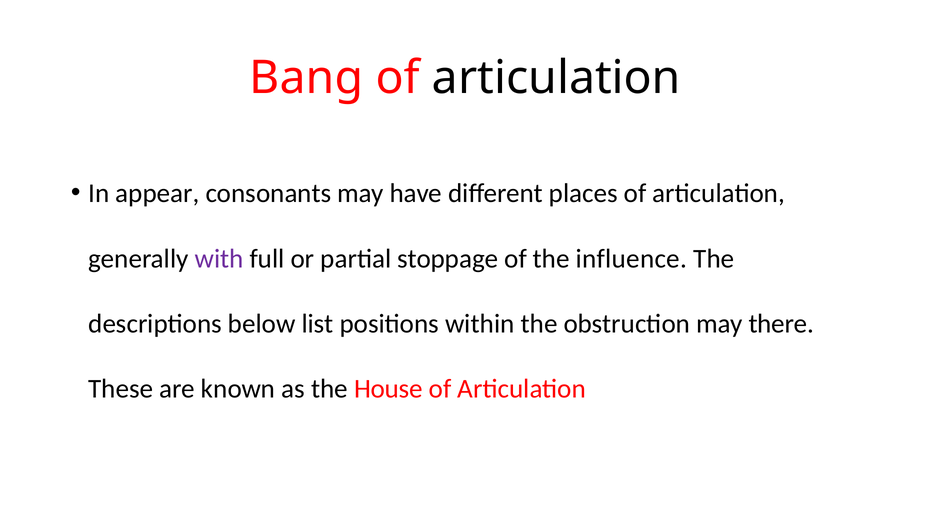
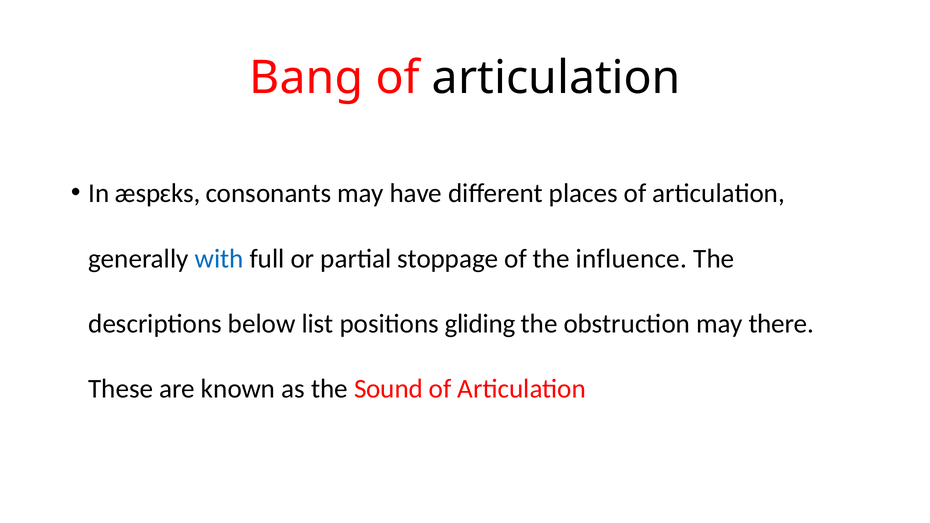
appear: appear -> æspɛks
with colour: purple -> blue
within: within -> gliding
House: House -> Sound
